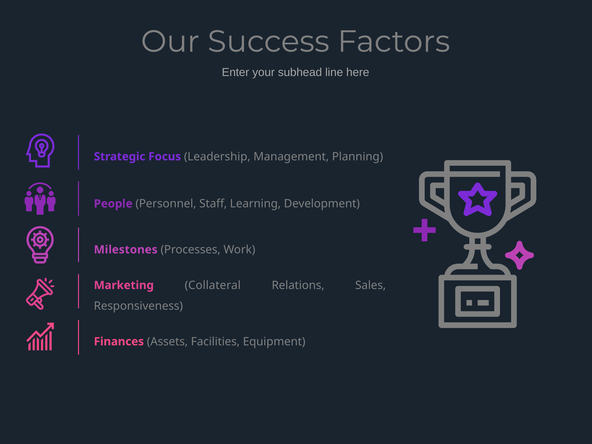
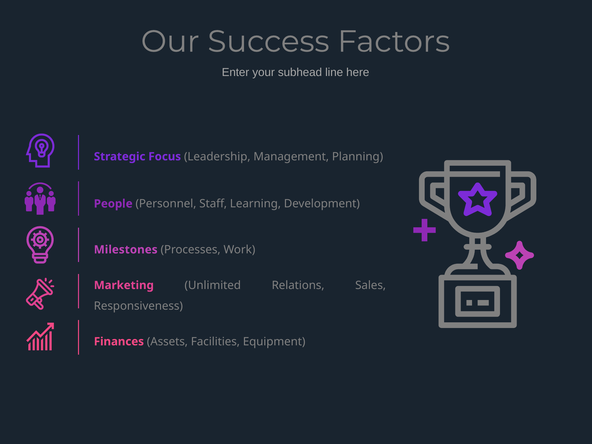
Collateral: Collateral -> Unlimited
